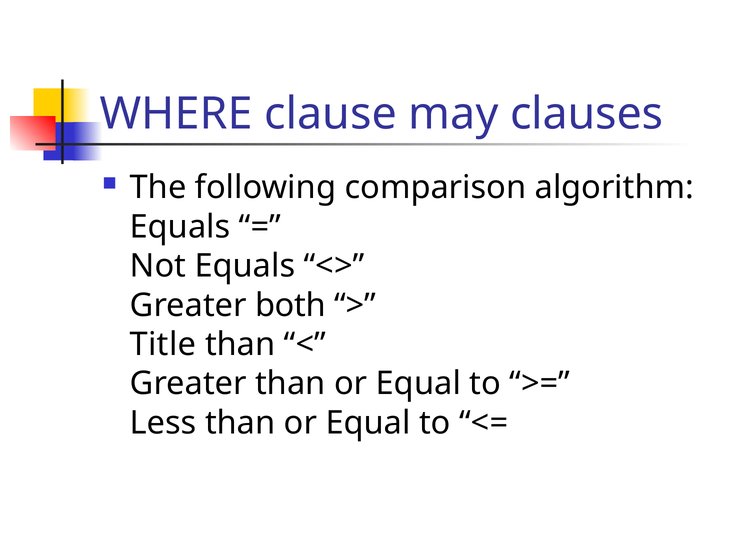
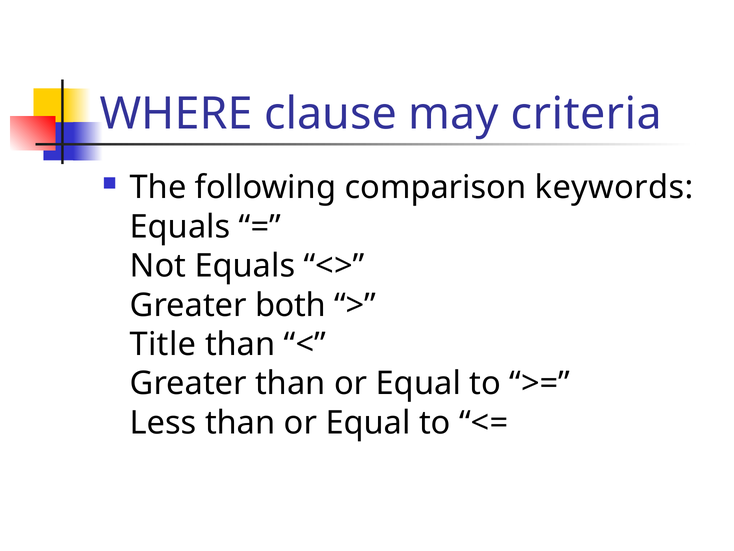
clauses: clauses -> criteria
algorithm: algorithm -> keywords
